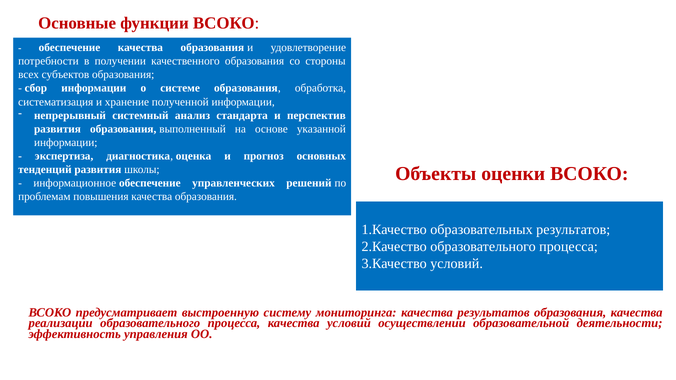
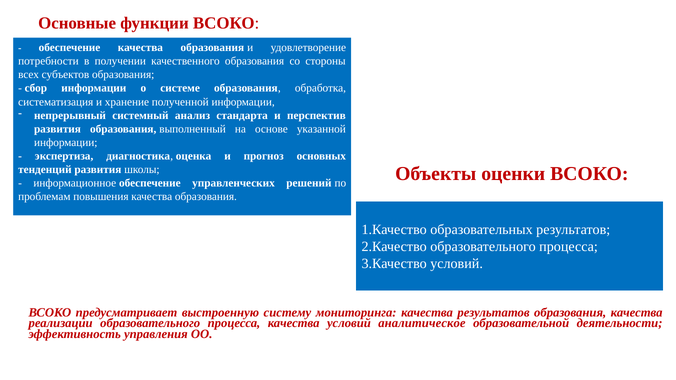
осуществлении: осуществлении -> аналитическое
